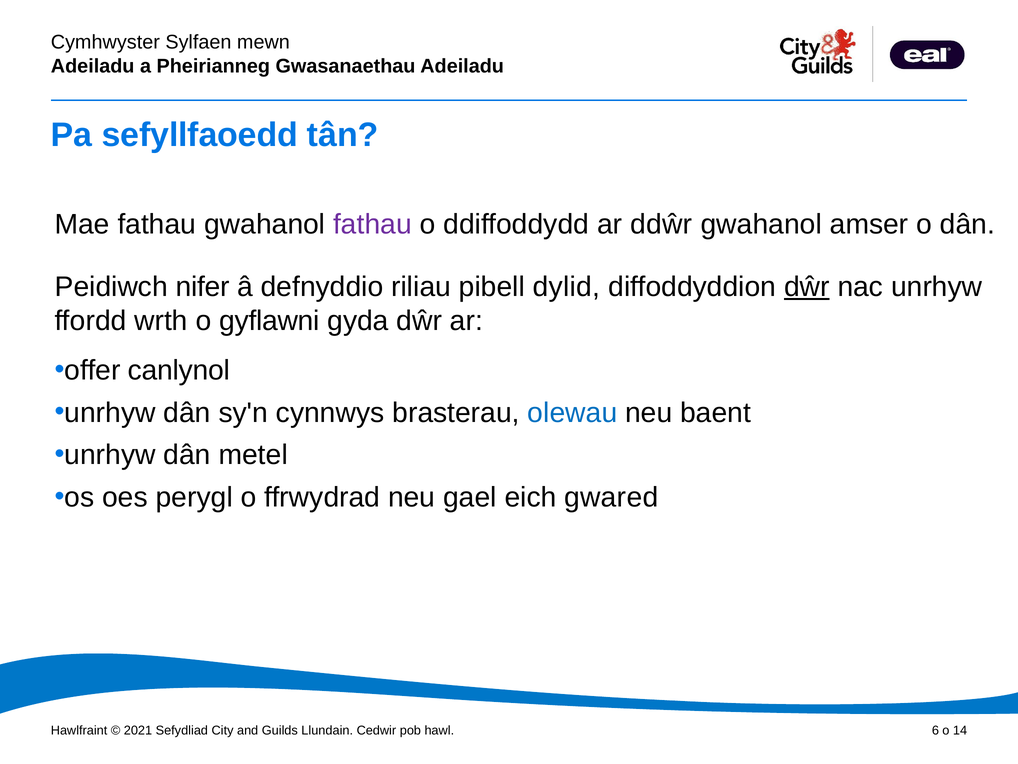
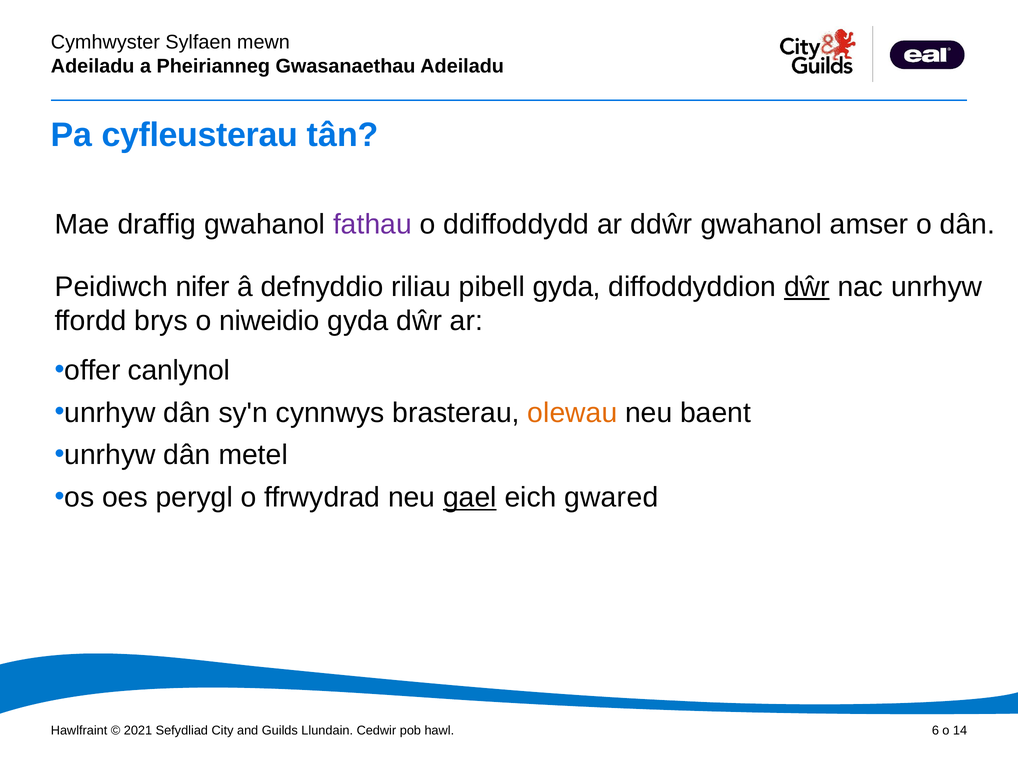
sefyllfaoedd: sefyllfaoedd -> cyfleusterau
Mae fathau: fathau -> draffig
pibell dylid: dylid -> gyda
wrth: wrth -> brys
gyflawni: gyflawni -> niweidio
olewau colour: blue -> orange
gael underline: none -> present
